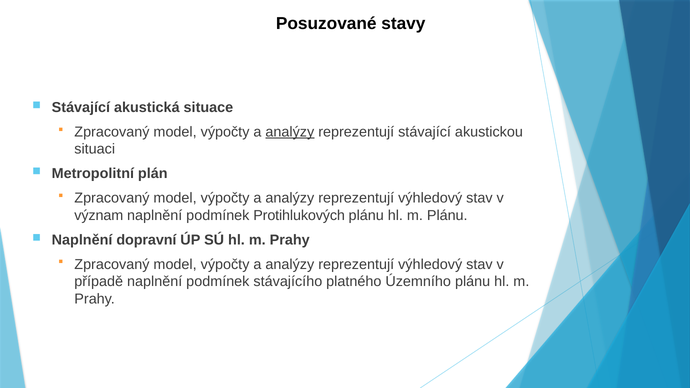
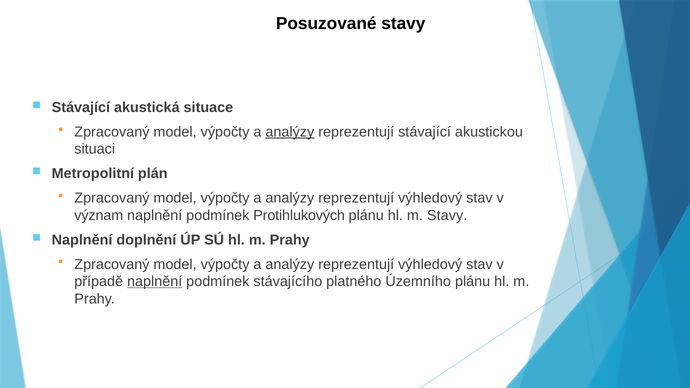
m Plánu: Plánu -> Stavy
dopravní: dopravní -> doplnění
naplnění at (155, 282) underline: none -> present
